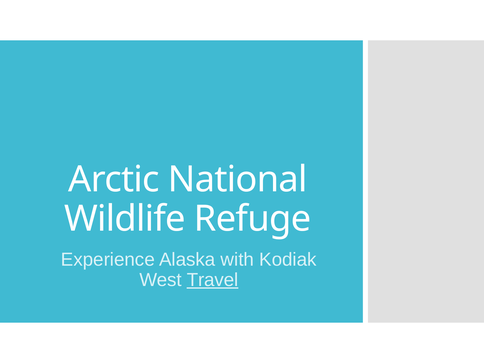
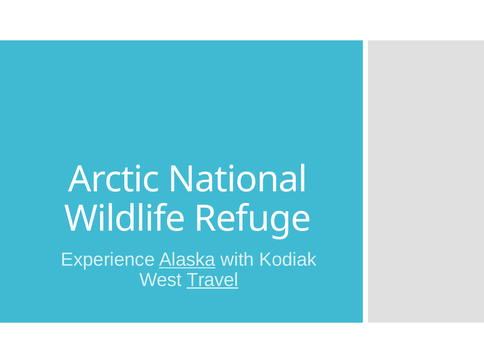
Alaska underline: none -> present
